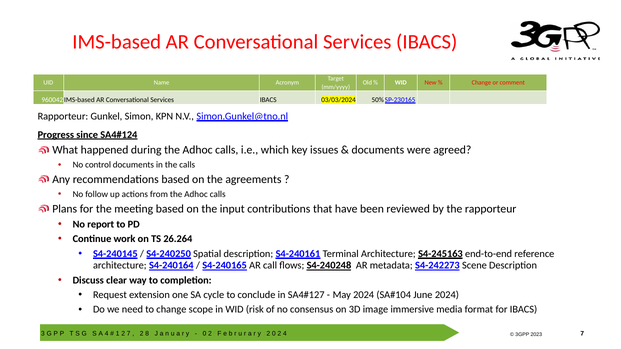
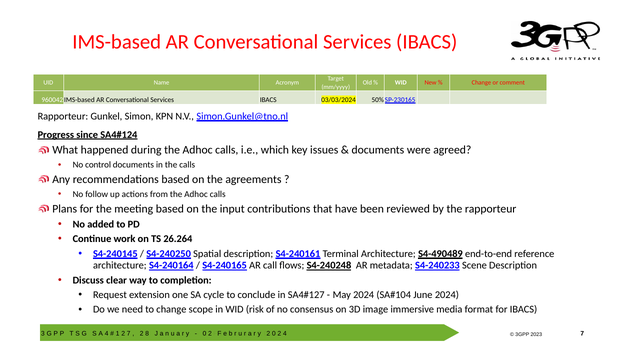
report: report -> added
S4-245163: S4-245163 -> S4-490489
S4-242273: S4-242273 -> S4-240233
